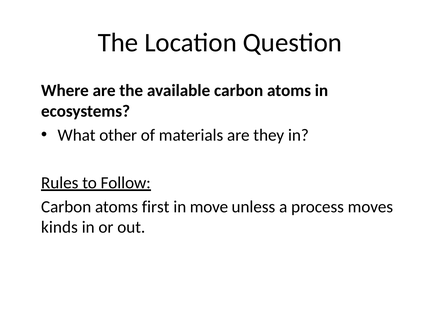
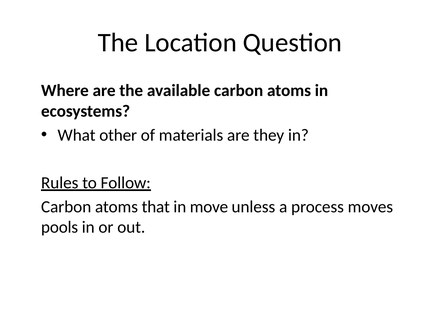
first: first -> that
kinds: kinds -> pools
